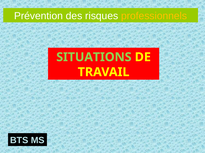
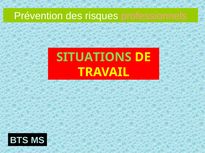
professionnels colour: yellow -> pink
